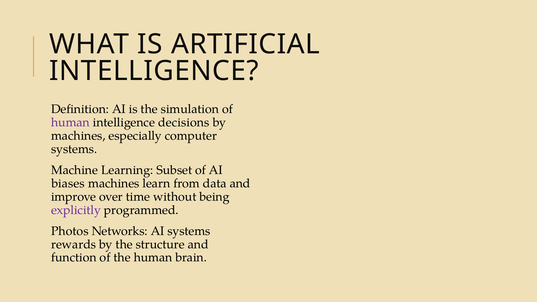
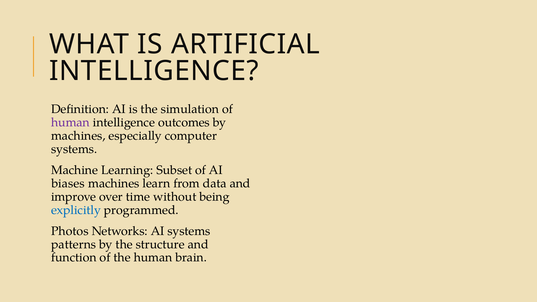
decisions: decisions -> outcomes
explicitly colour: purple -> blue
rewards: rewards -> patterns
